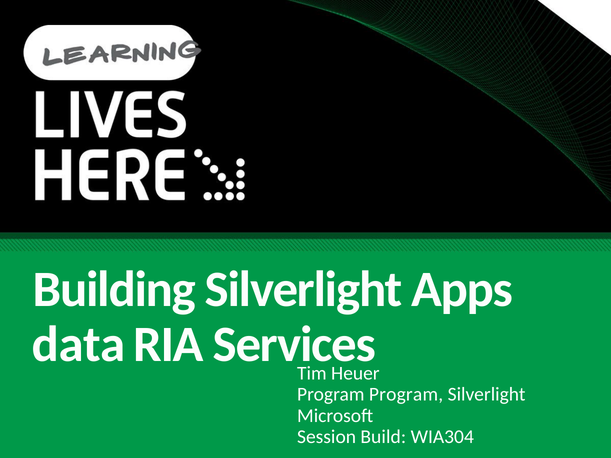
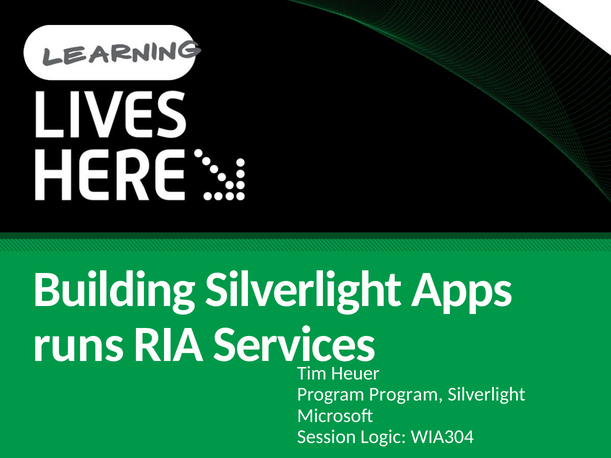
data: data -> runs
Build: Build -> Logic
